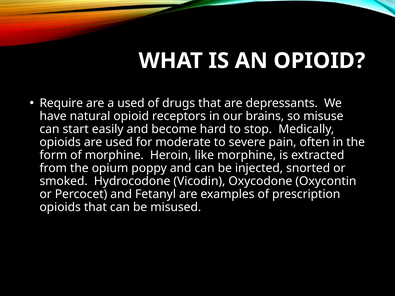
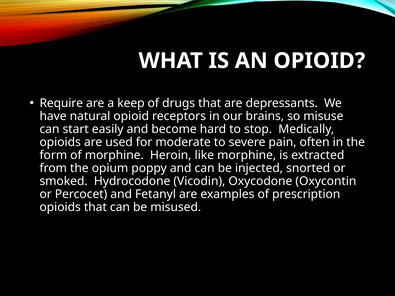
a used: used -> keep
